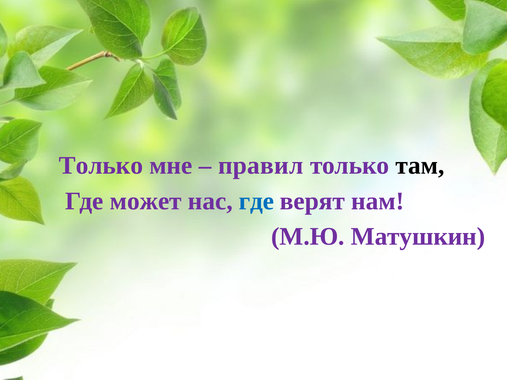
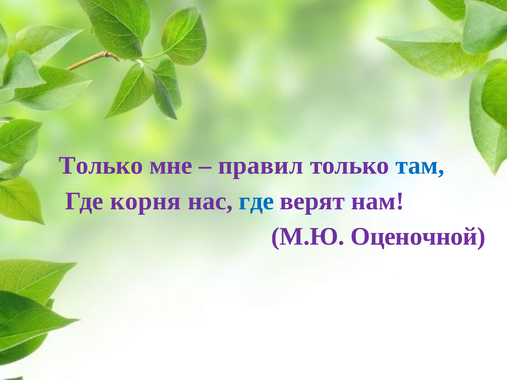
там colour: black -> blue
может: может -> корня
Матушкин: Матушкин -> Оценочной
